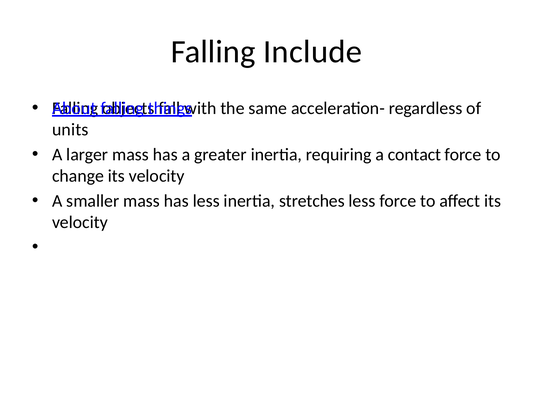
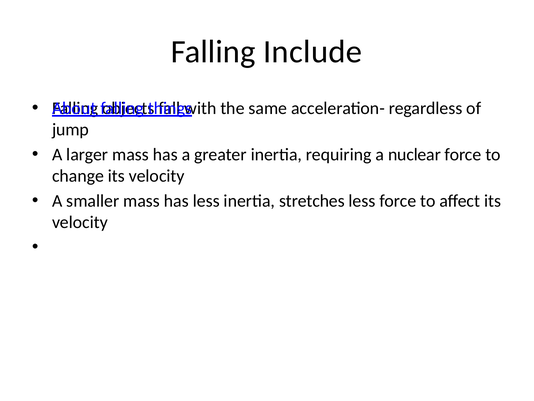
units: units -> jump
contact: contact -> nuclear
